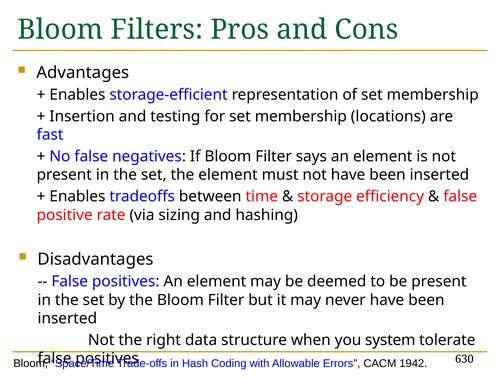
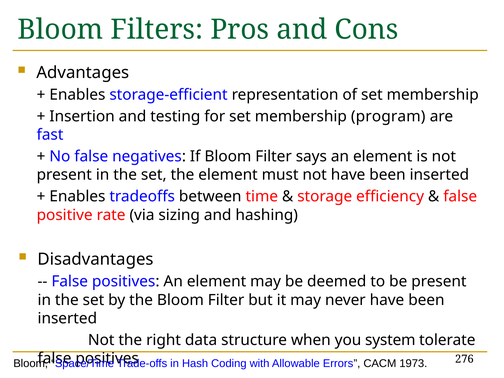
locations: locations -> program
630: 630 -> 276
1942: 1942 -> 1973
